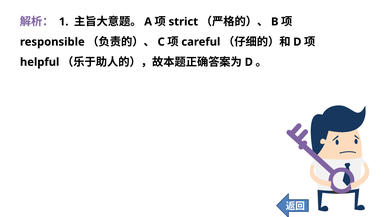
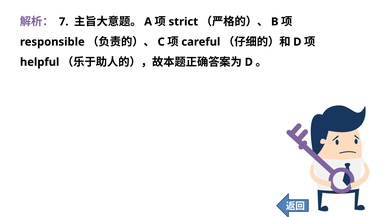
1: 1 -> 7
